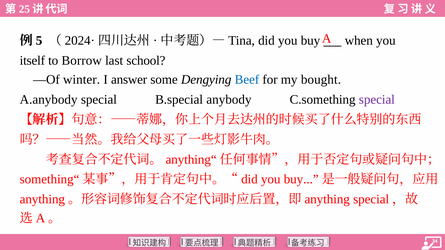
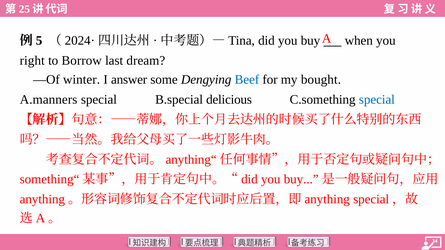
itself: itself -> right
school: school -> dream
A.anybody: A.anybody -> A.manners
anybody: anybody -> delicious
special at (377, 100) colour: purple -> blue
